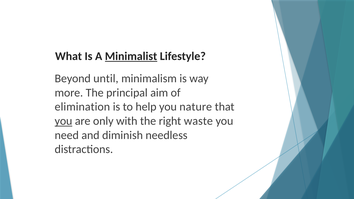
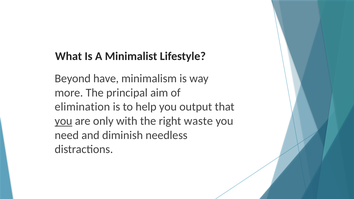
Minimalist underline: present -> none
until: until -> have
nature: nature -> output
